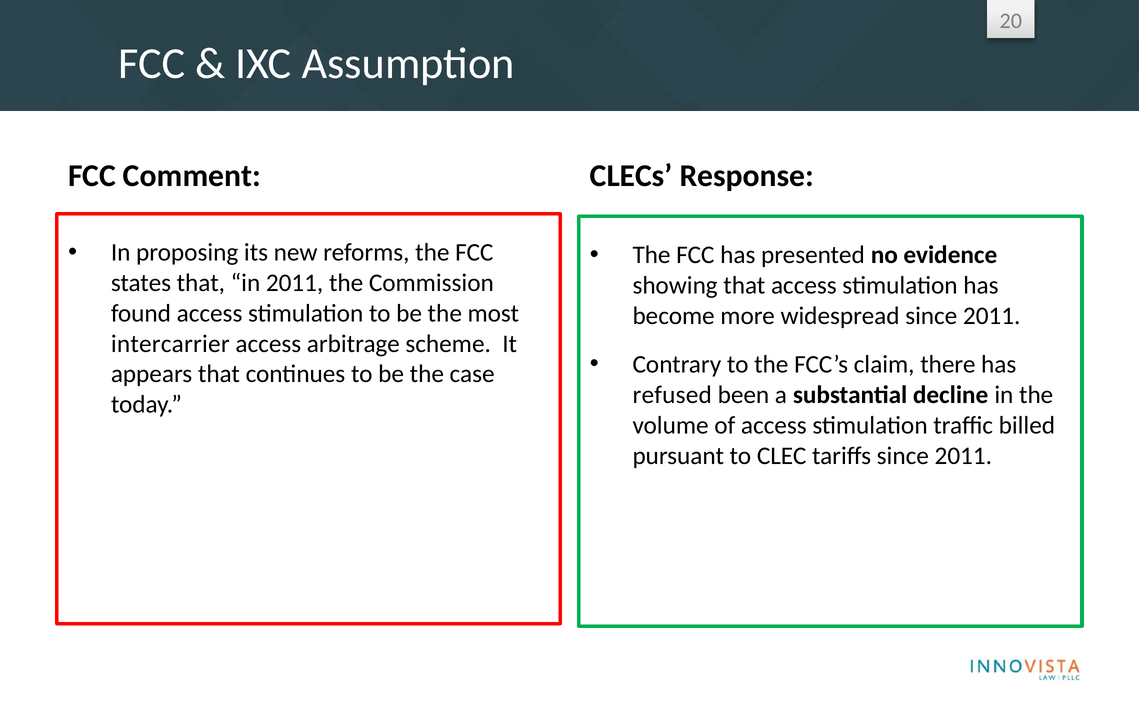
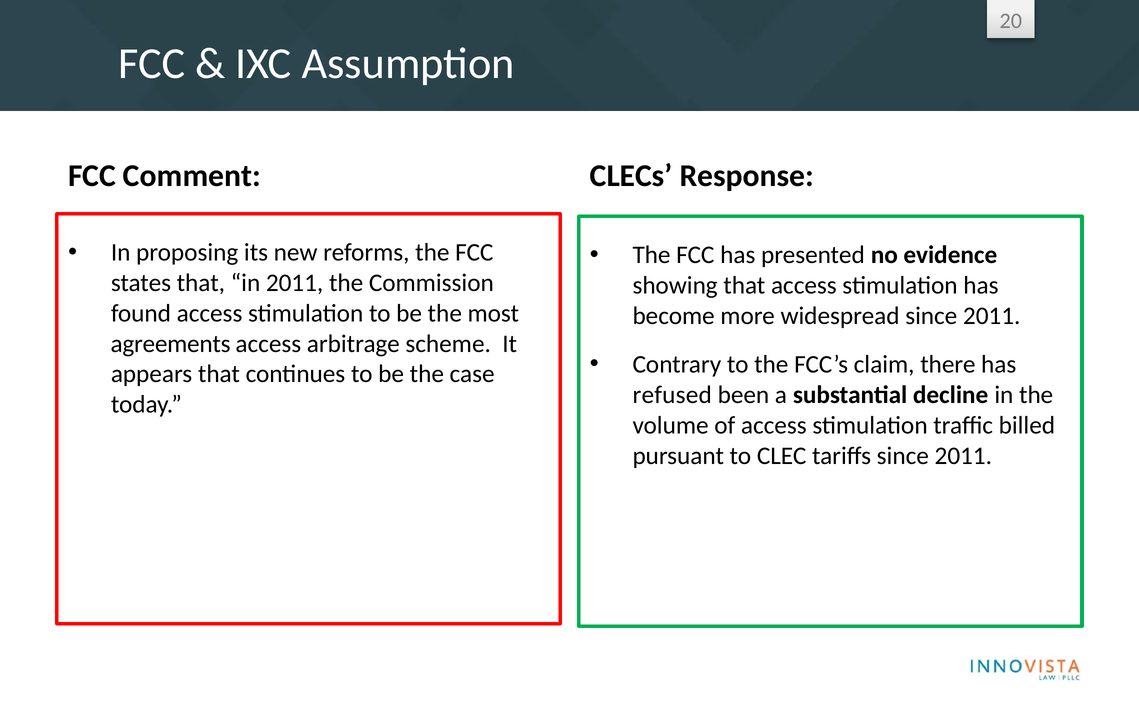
intercarrier: intercarrier -> agreements
